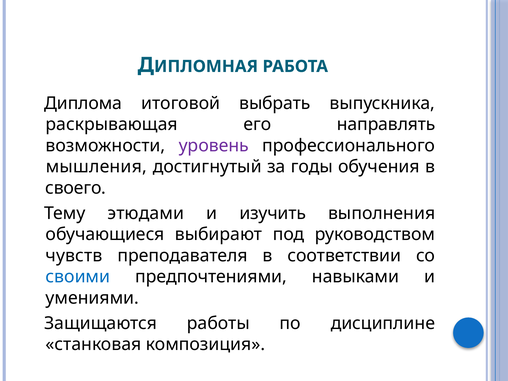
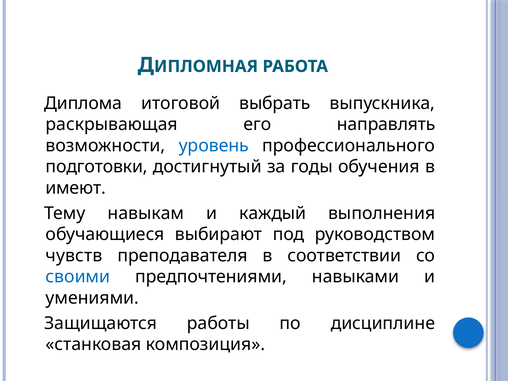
уровень colour: purple -> blue
мышления: мышления -> подготовки
своего: своего -> имеют
этюдами: этюдами -> навыкам
изучить: изучить -> каждый
